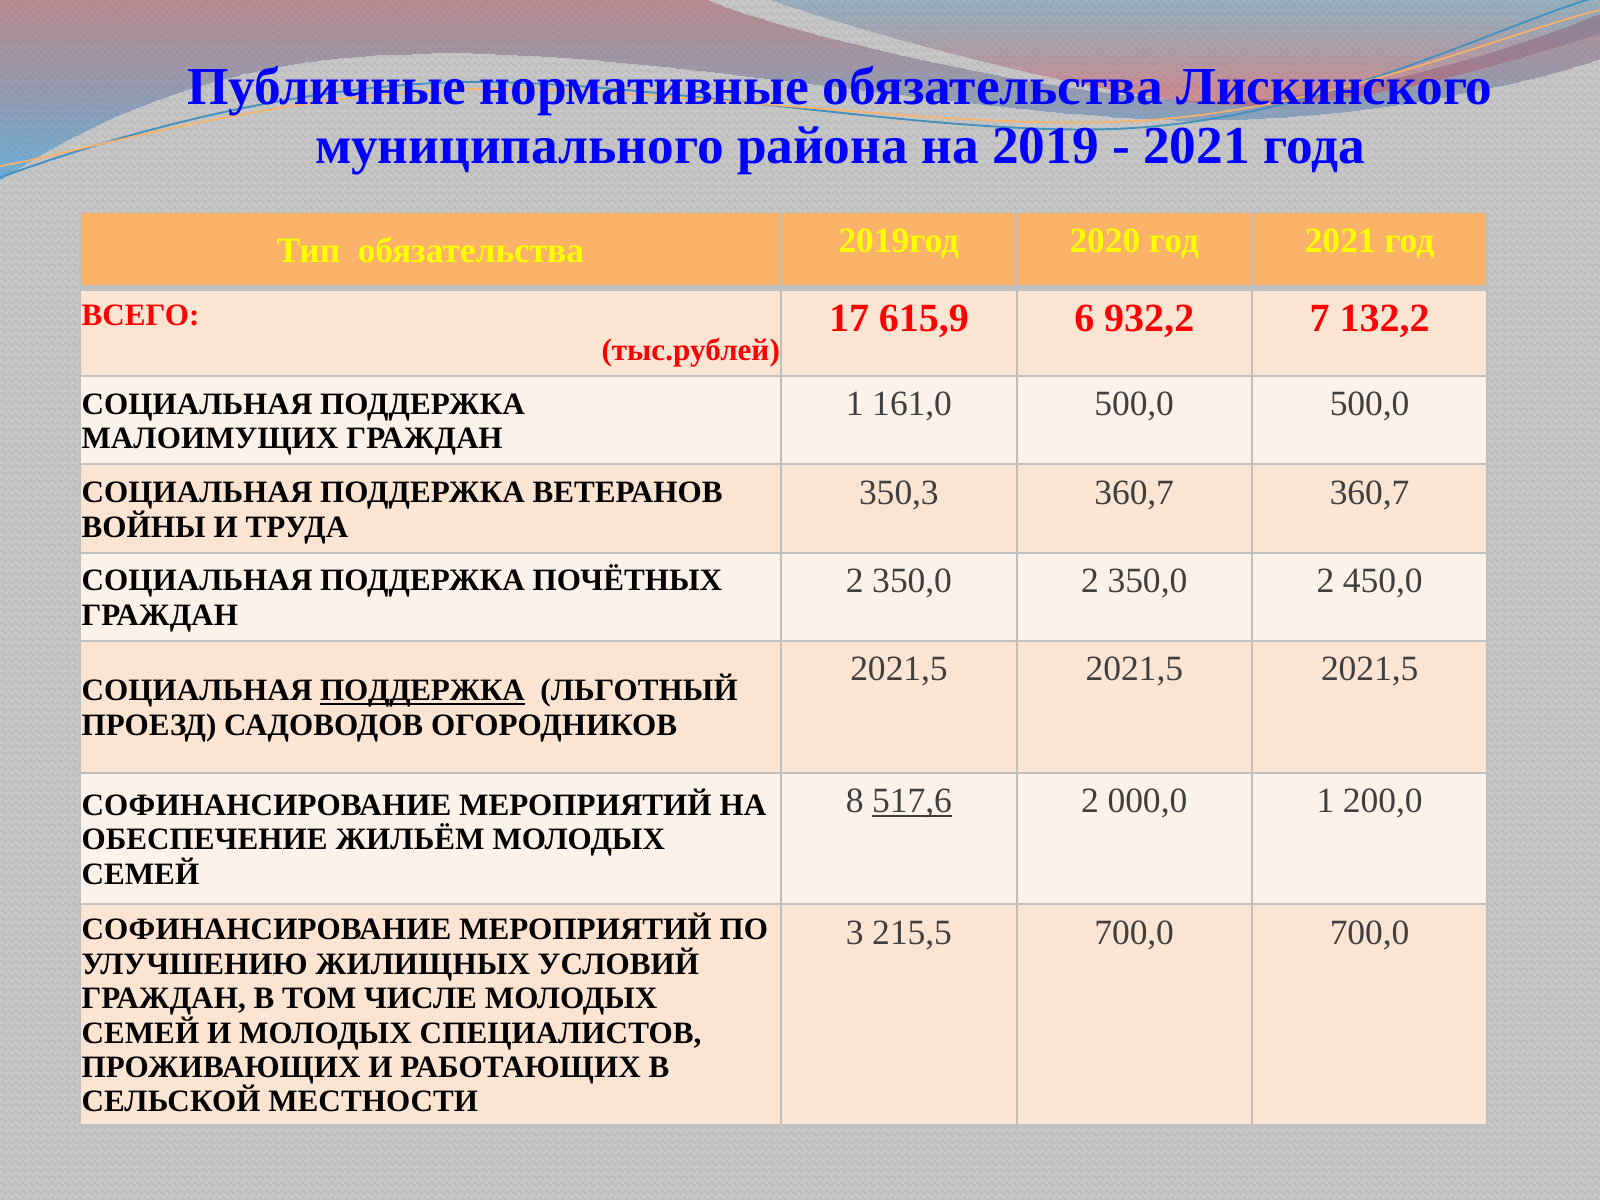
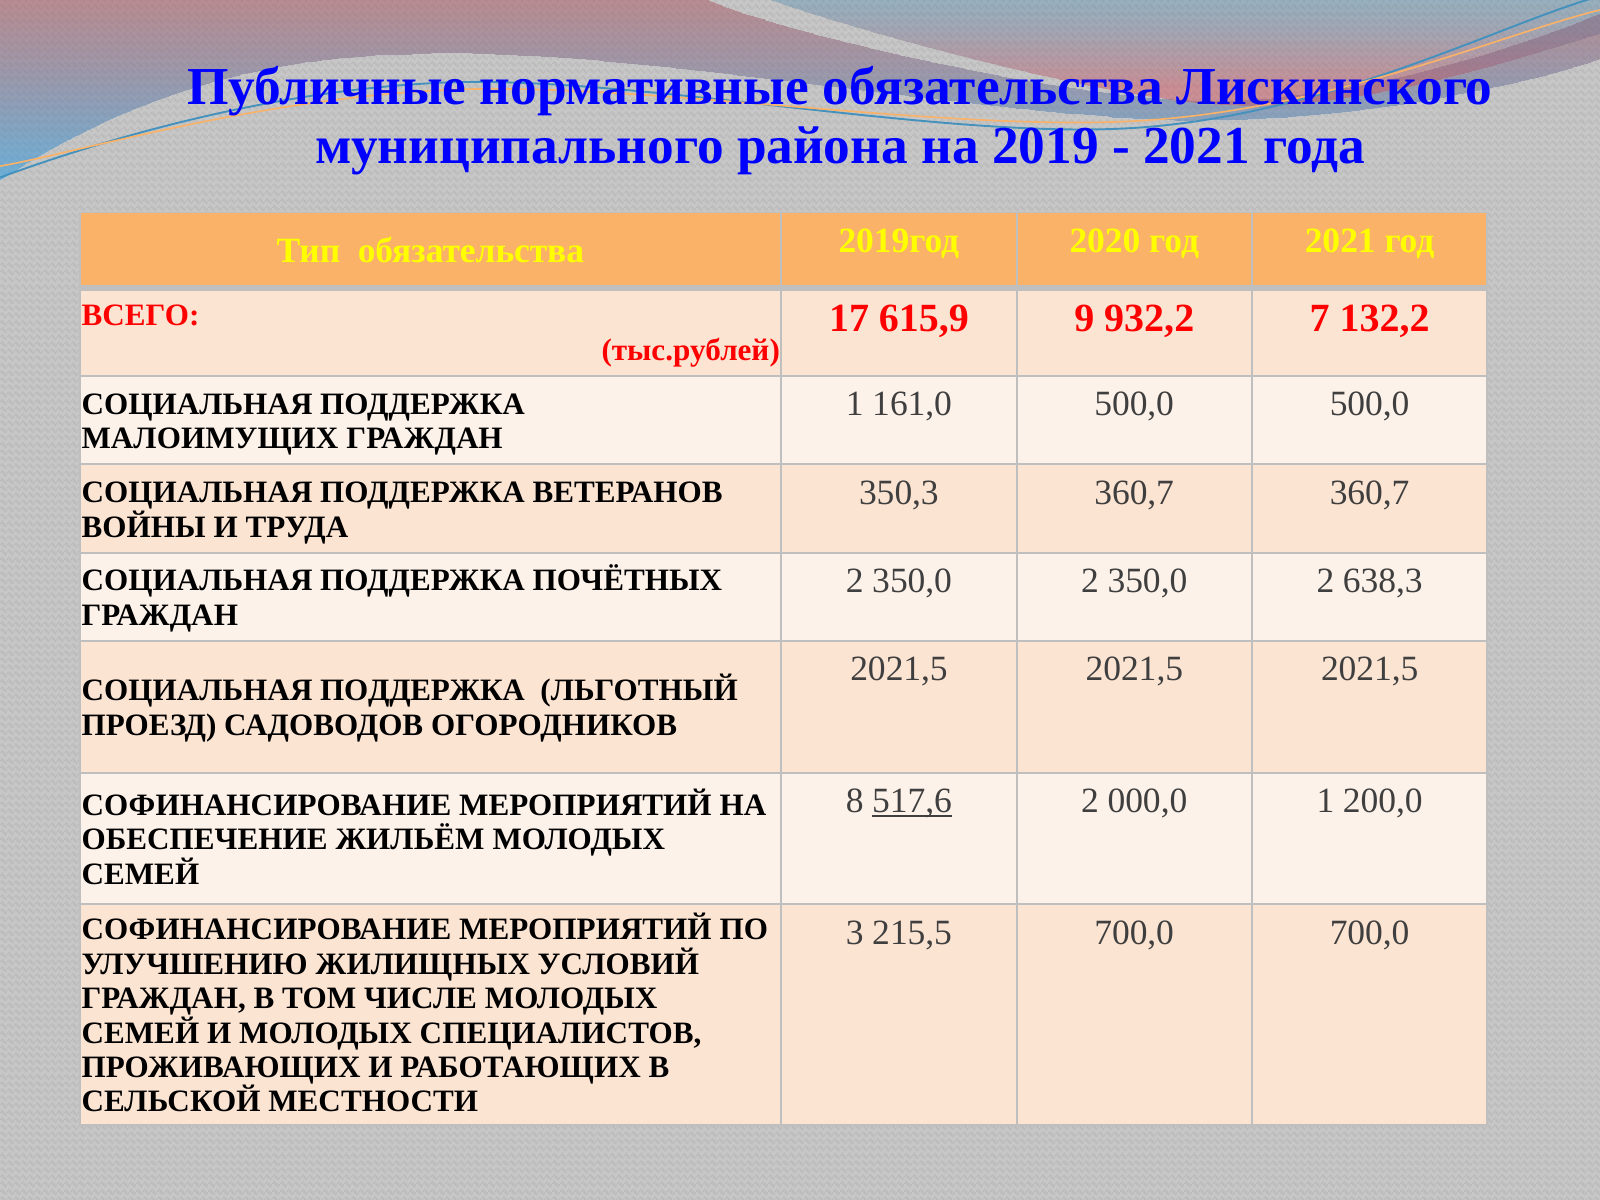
6: 6 -> 9
450,0: 450,0 -> 638,3
ПОДДЕРЖКА at (423, 691) underline: present -> none
